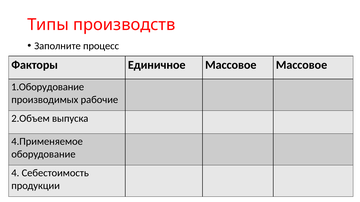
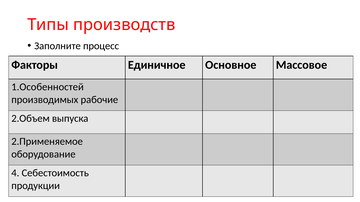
Единичное Массовое: Массовое -> Основное
1.Оборудование: 1.Оборудование -> 1.Особенностей
4.Применяемое: 4.Применяемое -> 2.Применяемое
